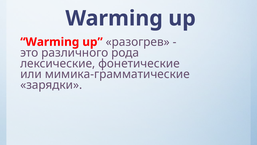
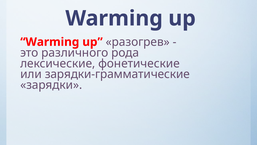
мимика-грамматические: мимика-грамматические -> зарядки-грамматические
